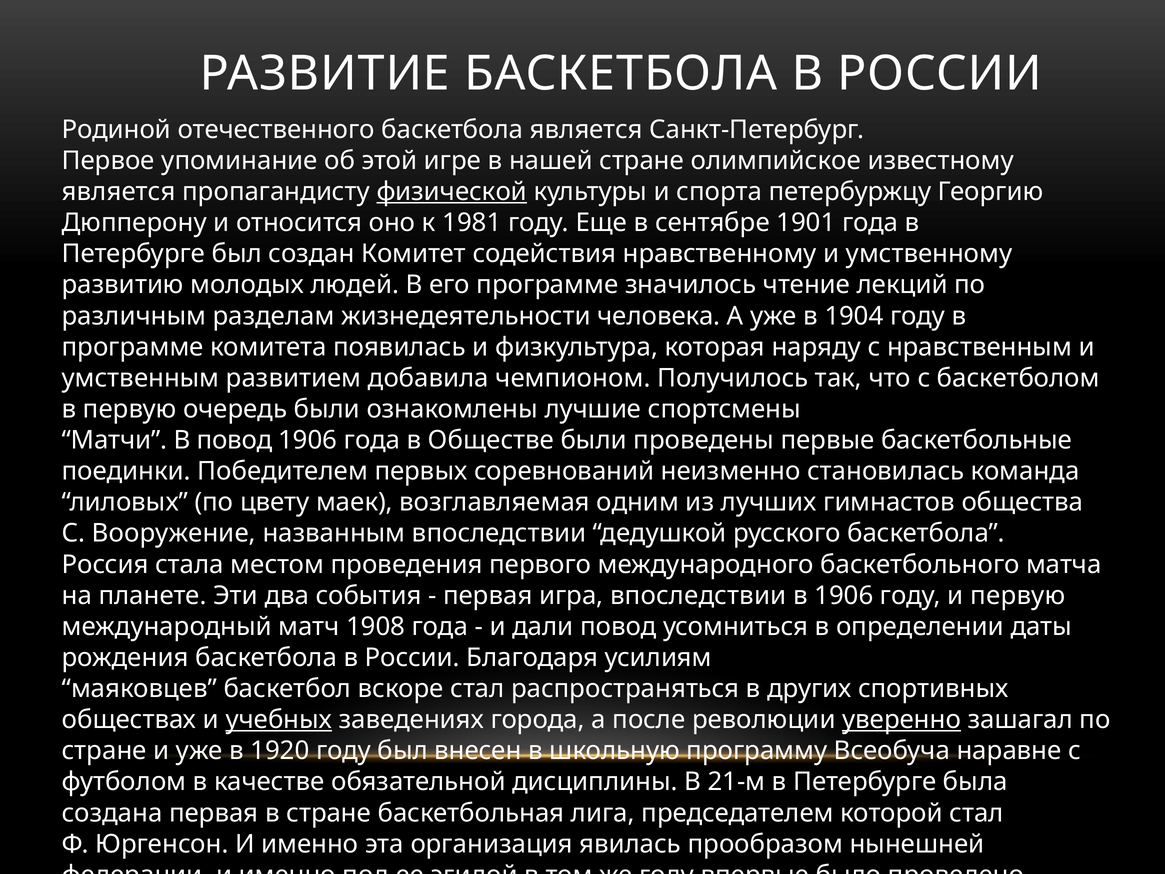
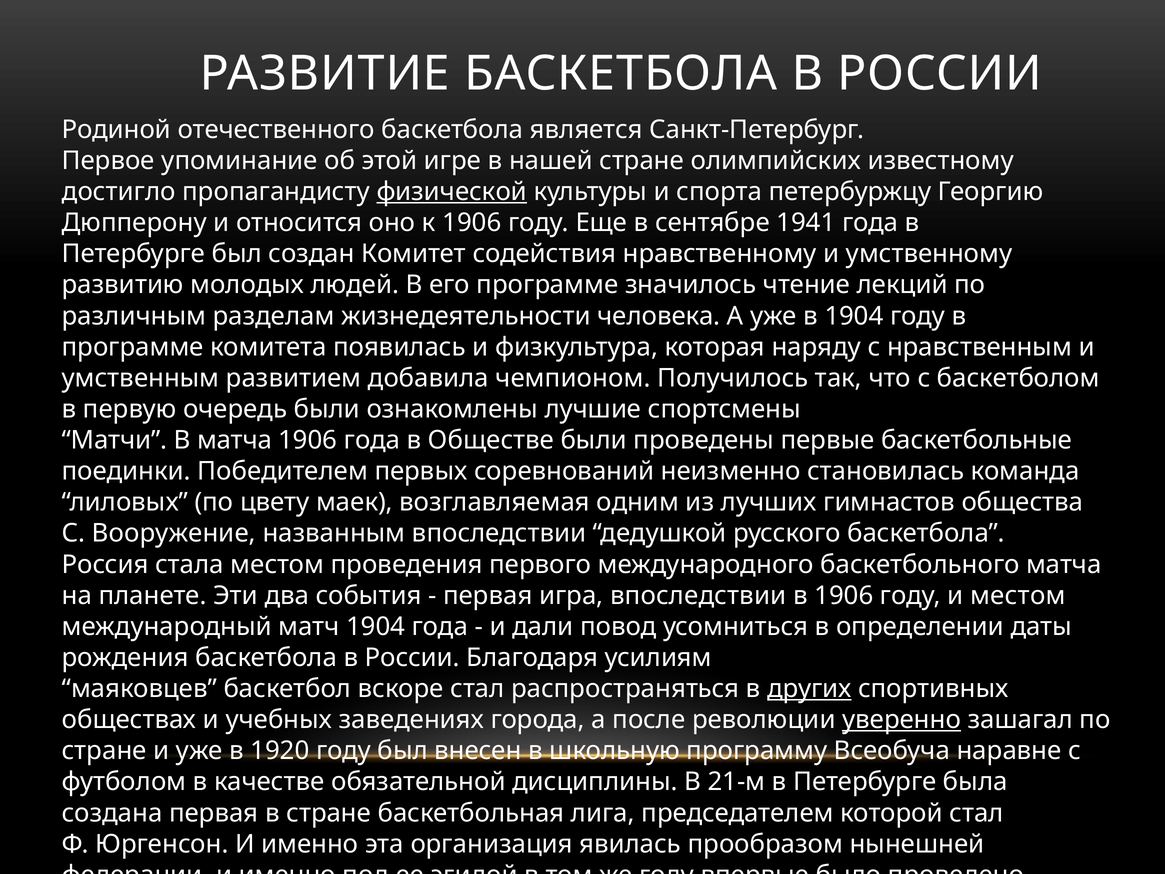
олимпийское: олимпийское -> олимпийских
является at (119, 192): является -> достигло
к 1981: 1981 -> 1906
1901: 1901 -> 1941
В повод: повод -> матча
и первую: первую -> местом
матч 1908: 1908 -> 1904
других underline: none -> present
учебных underline: present -> none
